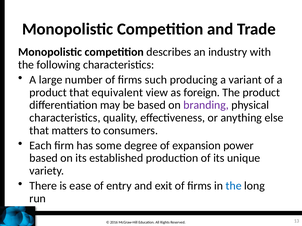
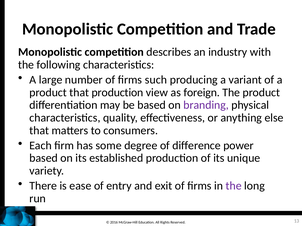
that equivalent: equivalent -> production
expansion: expansion -> difference
the at (234, 186) colour: blue -> purple
